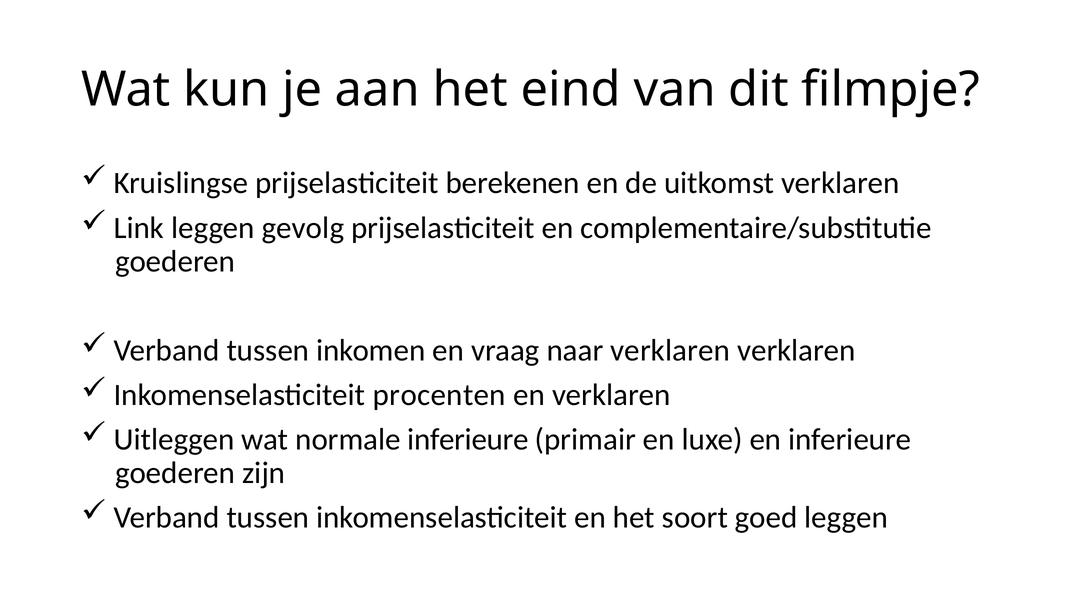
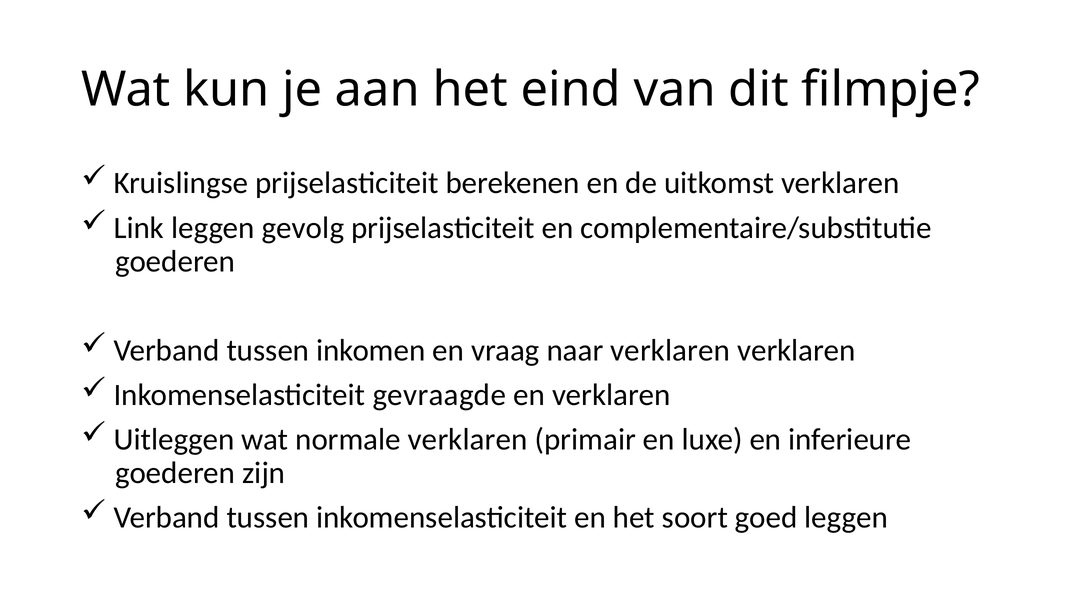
procenten: procenten -> gevraagde
normale inferieure: inferieure -> verklaren
